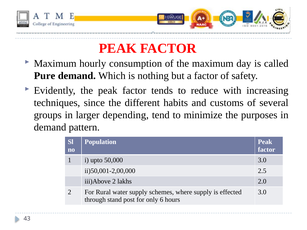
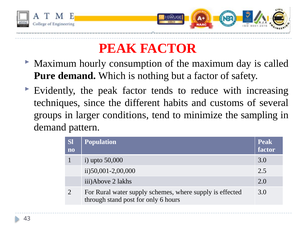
depending: depending -> conditions
purposes: purposes -> sampling
